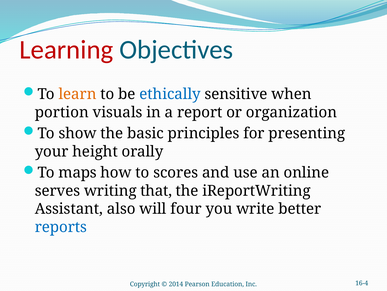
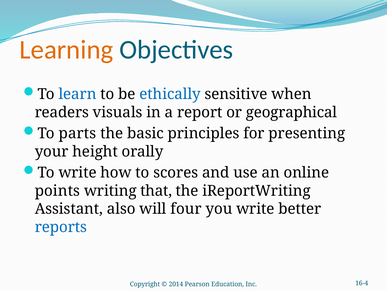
Learning colour: red -> orange
learn colour: orange -> blue
portion: portion -> readers
organization: organization -> geographical
show: show -> parts
To maps: maps -> write
serves: serves -> points
